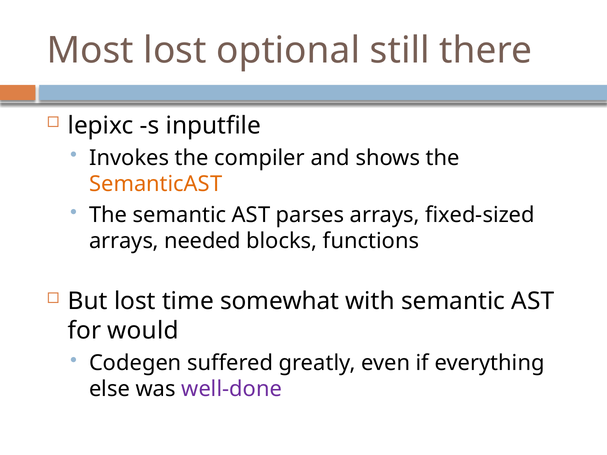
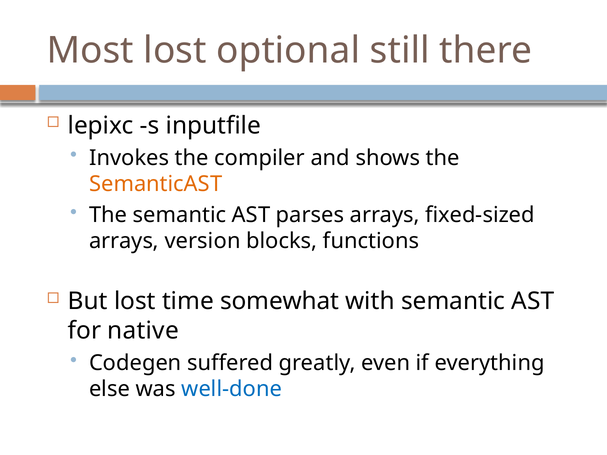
needed: needed -> version
would: would -> native
well-done colour: purple -> blue
